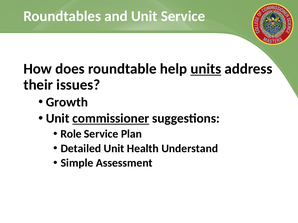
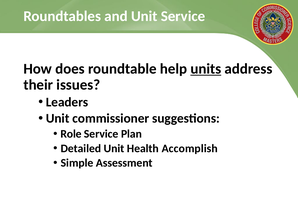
Growth: Growth -> Leaders
commissioner underline: present -> none
Understand: Understand -> Accomplish
